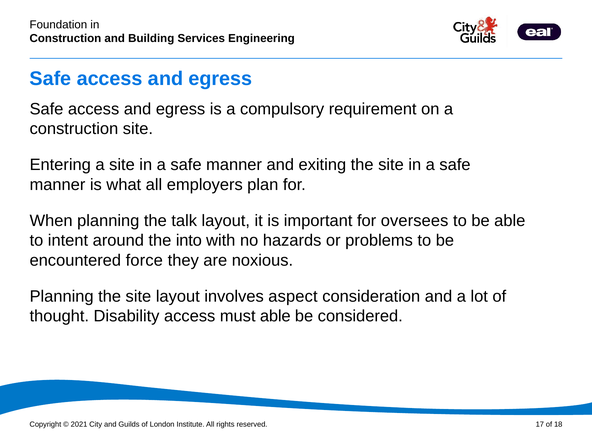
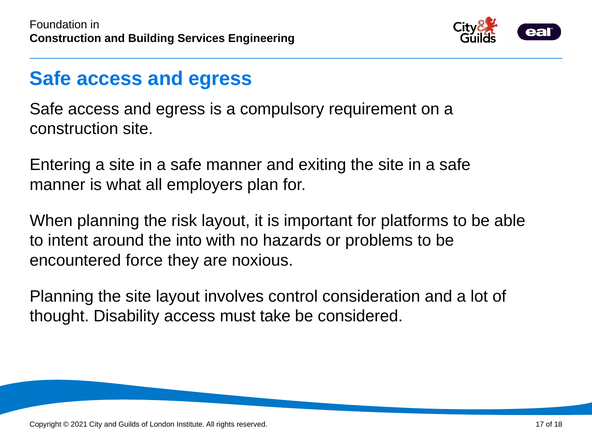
talk: talk -> risk
oversees: oversees -> platforms
aspect: aspect -> control
must able: able -> take
